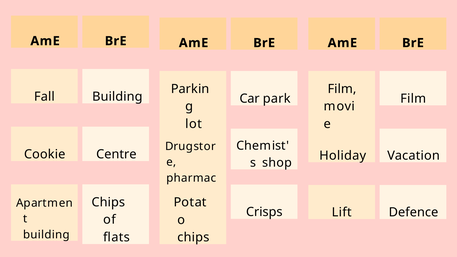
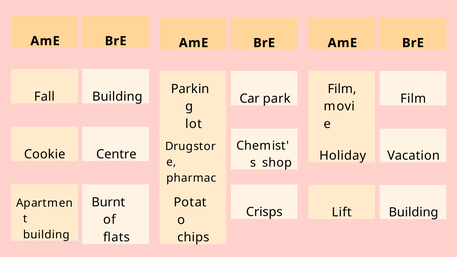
Chips at (108, 202): Chips -> Burnt
Lift Defence: Defence -> Building
